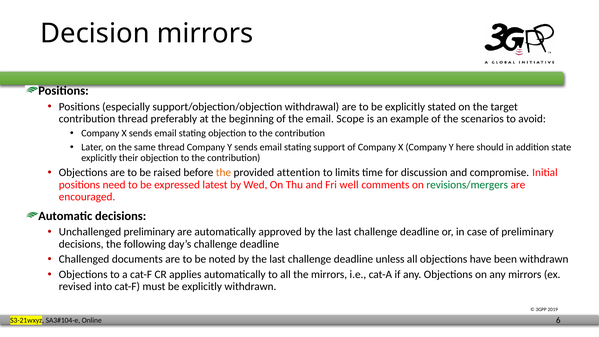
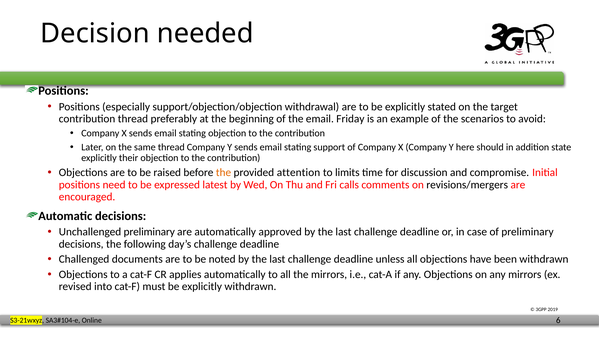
Decision mirrors: mirrors -> needed
Scope: Scope -> Friday
well: well -> calls
revisions/mergers colour: green -> black
